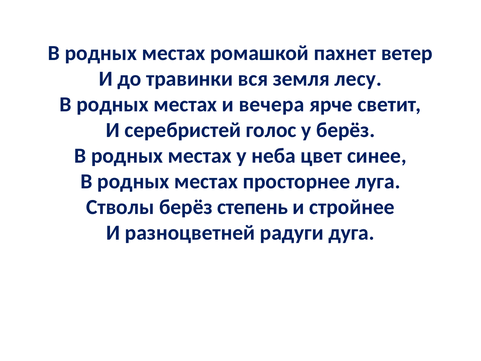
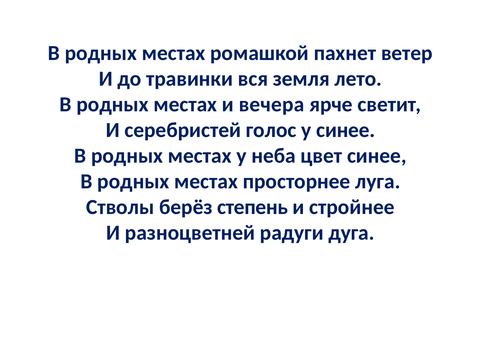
лесу: лесу -> лето
у берёз: берёз -> синее
